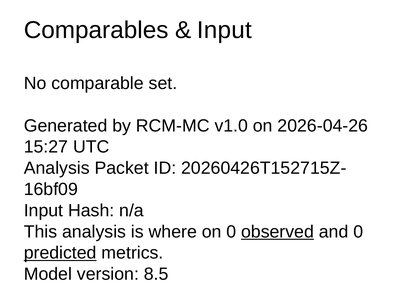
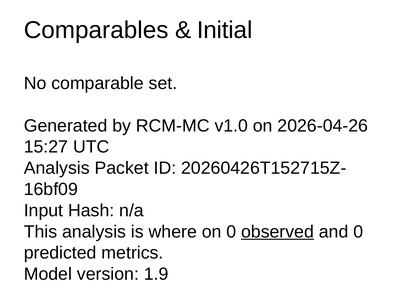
Input at (224, 30): Input -> Initial
predicted underline: present -> none
8.5: 8.5 -> 1.9
